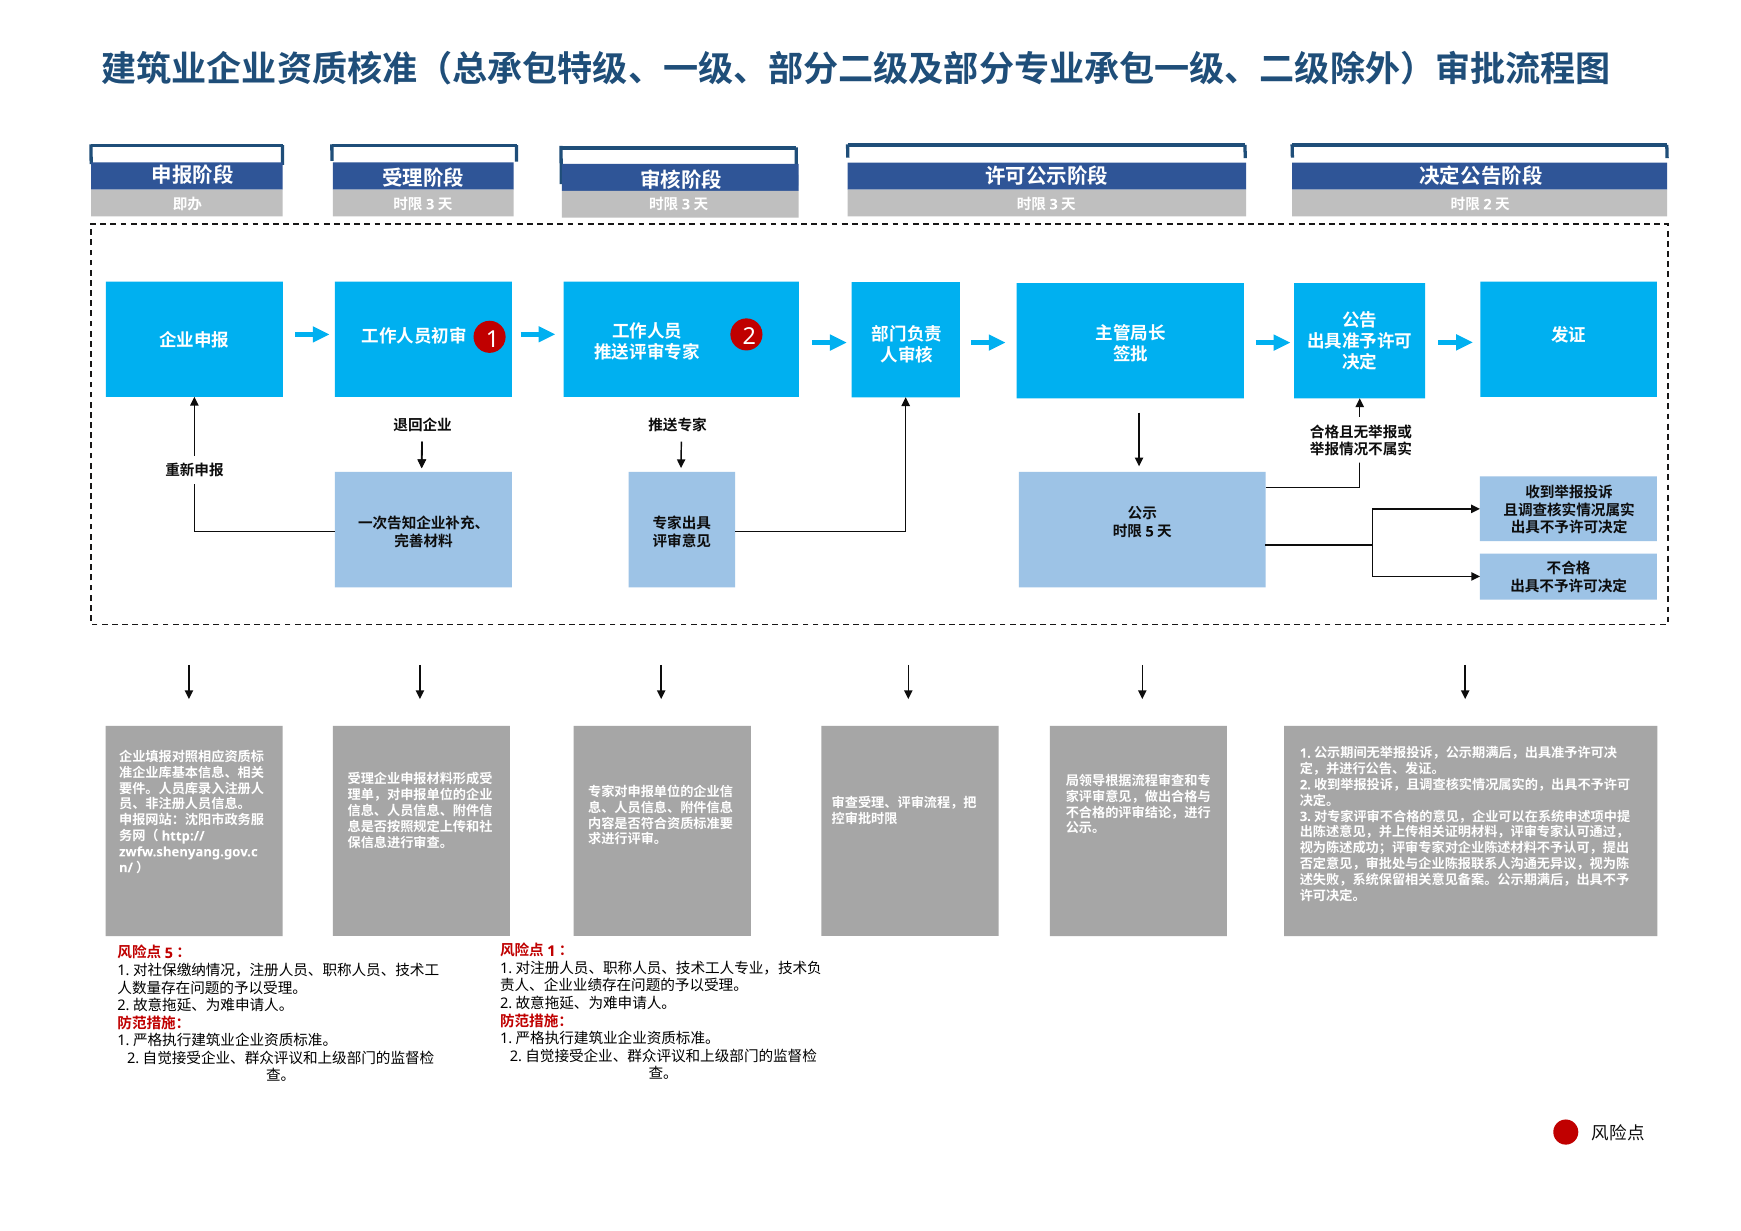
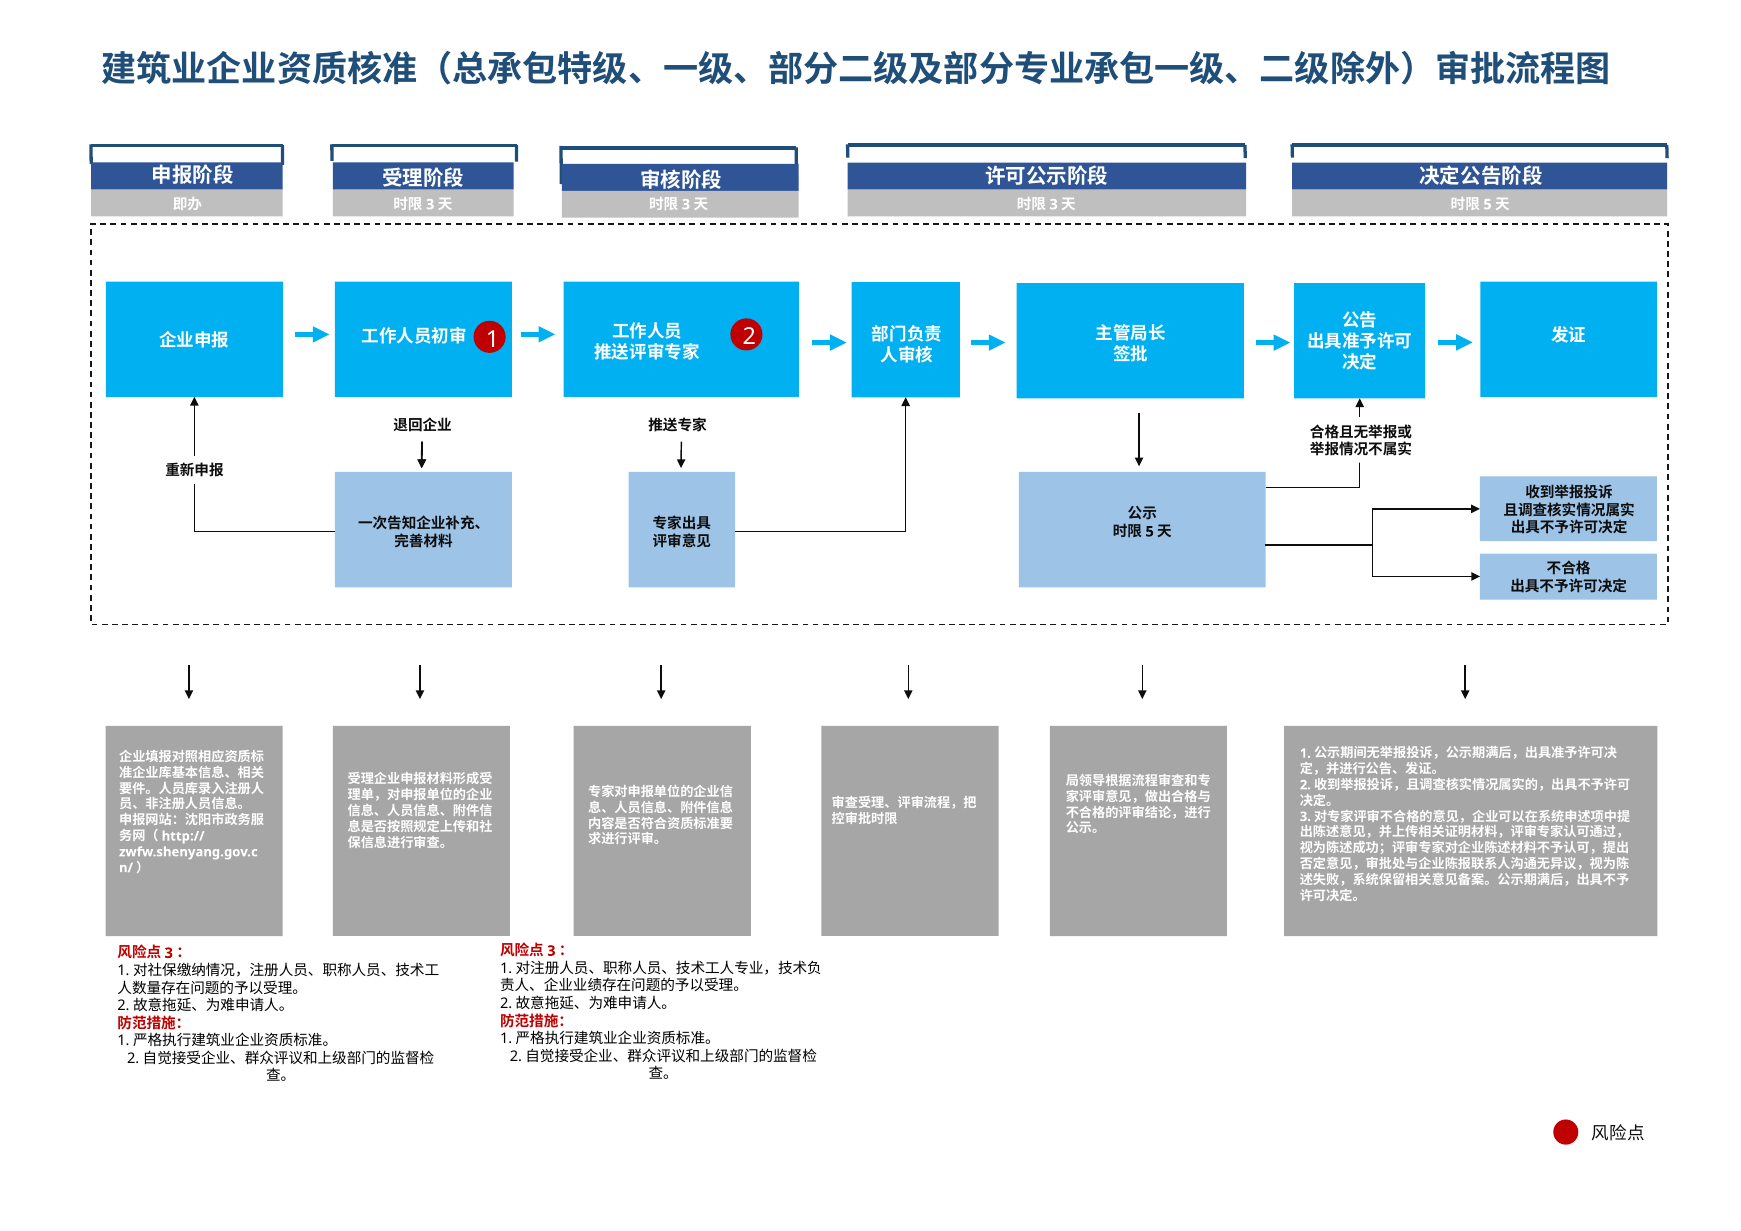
2 at (1488, 205): 2 -> 5
1 at (551, 951): 1 -> 3
5 at (169, 953): 5 -> 3
